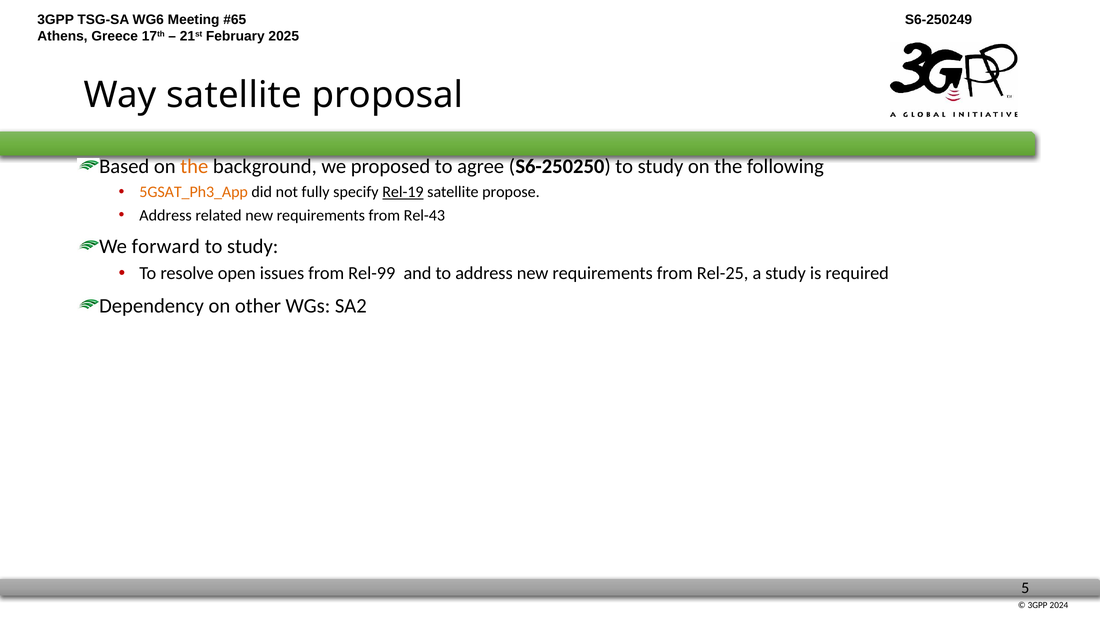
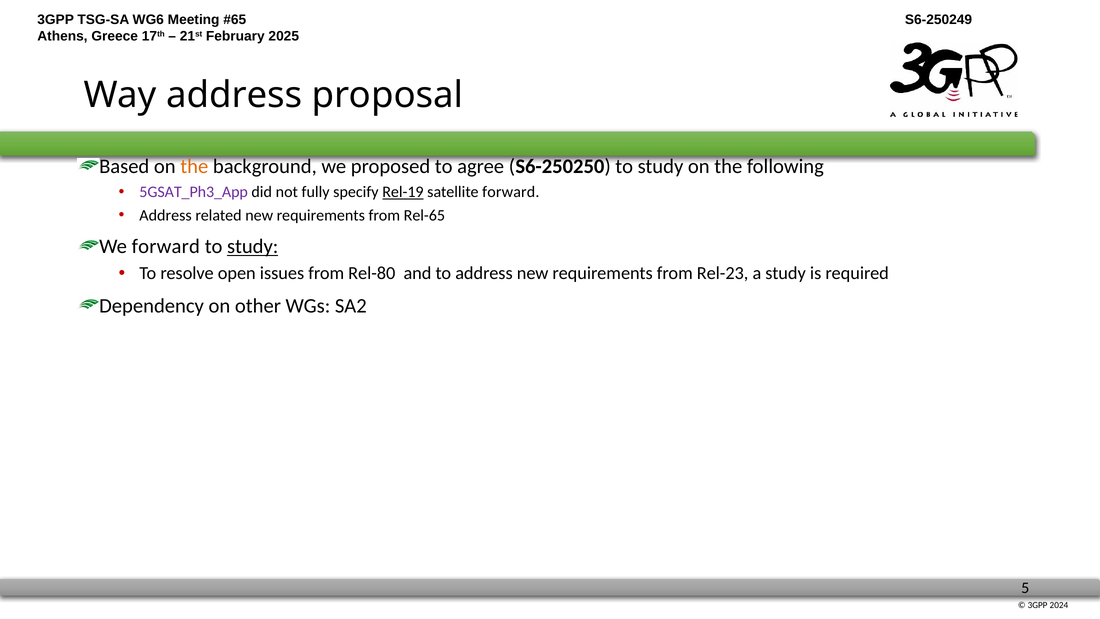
Way satellite: satellite -> address
5GSAT_Ph3_App colour: orange -> purple
satellite propose: propose -> forward
Rel-43: Rel-43 -> Rel-65
study at (253, 246) underline: none -> present
Rel-99: Rel-99 -> Rel-80
Rel-25: Rel-25 -> Rel-23
